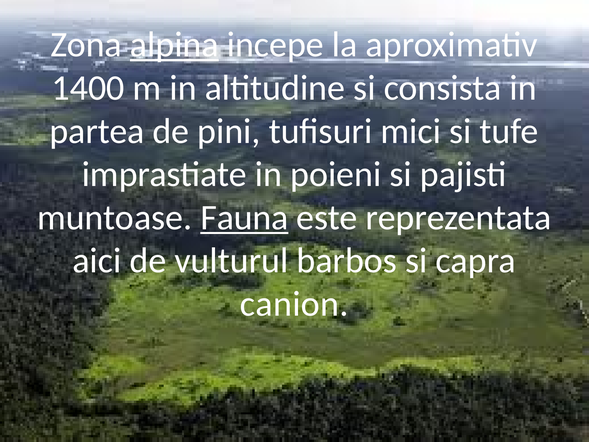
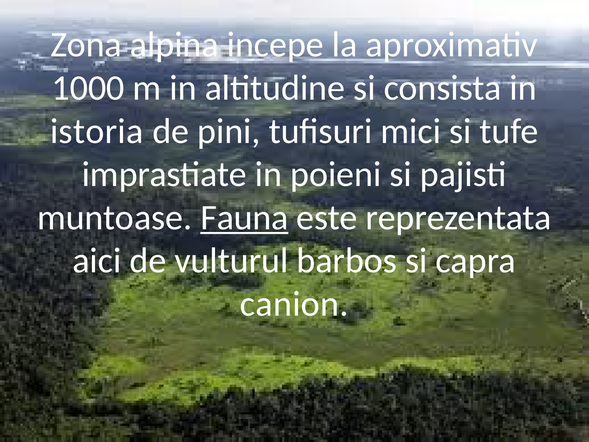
alpina underline: present -> none
1400: 1400 -> 1000
partea: partea -> istoria
